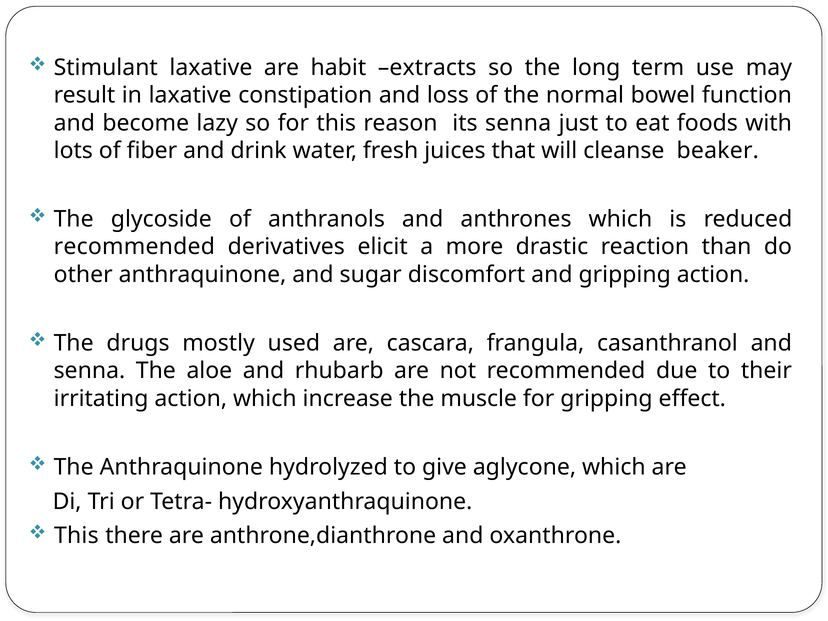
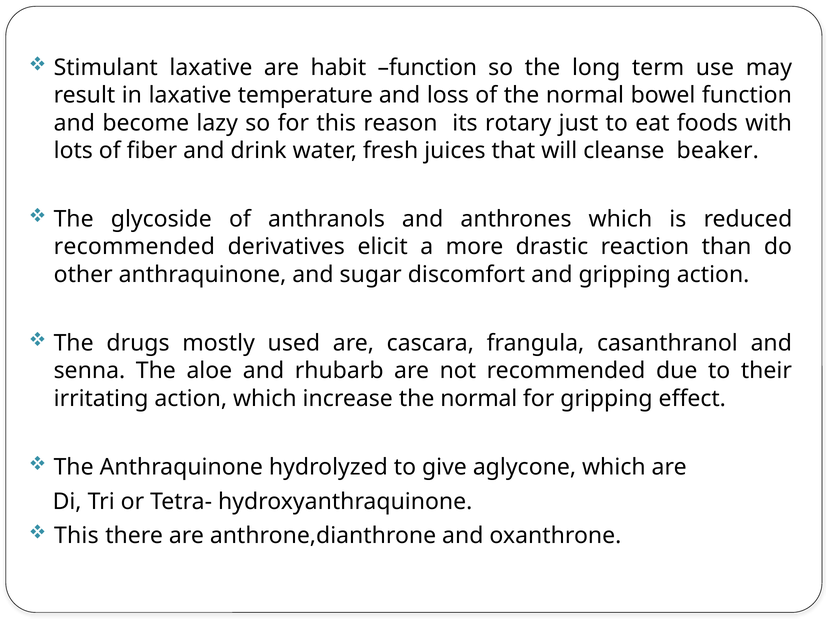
habit extracts: extracts -> function
constipation: constipation -> temperature
its senna: senna -> rotary
increase the muscle: muscle -> normal
